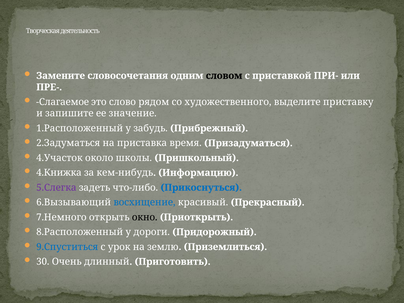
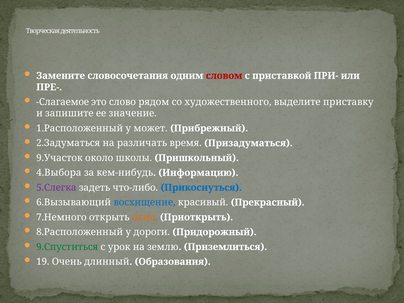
словом colour: black -> red
забудь: забудь -> может
приставка: приставка -> различать
4.Участок: 4.Участок -> 9.Участок
4.Книжка: 4.Книжка -> 4.Выбора
окно colour: black -> orange
9.Спуститься colour: blue -> green
30: 30 -> 19
Приготовить: Приготовить -> Образования
